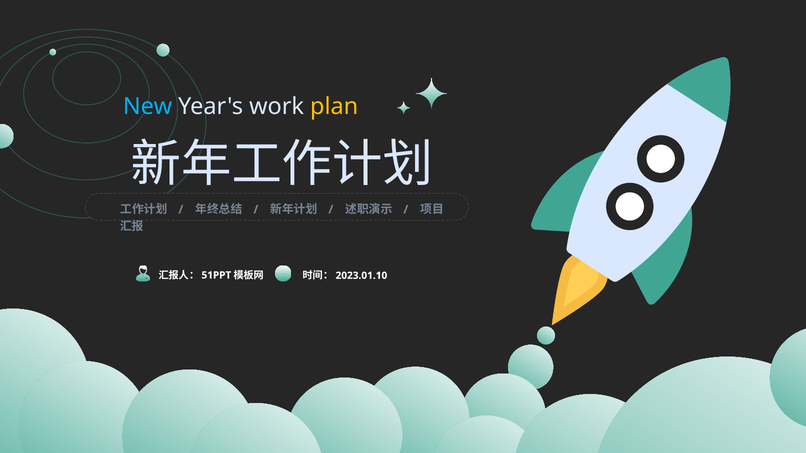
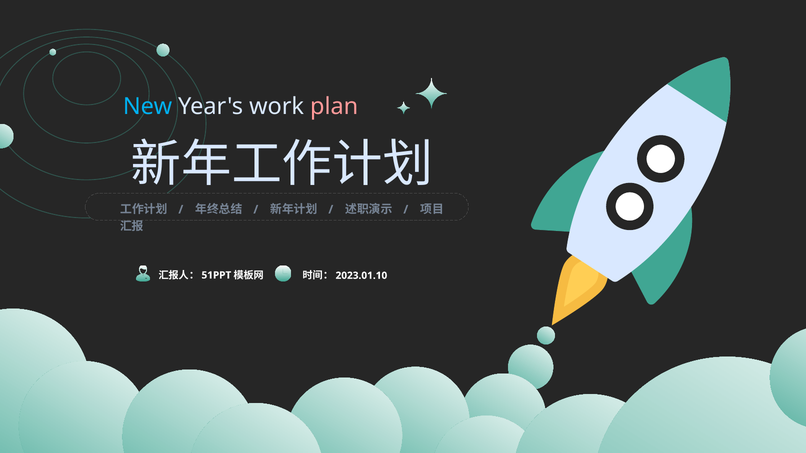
plan colour: yellow -> pink
